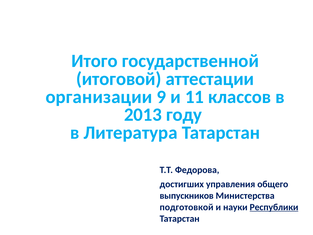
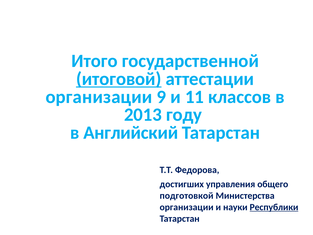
итоговой underline: none -> present
Литература: Литература -> Английский
выпускников: выпускников -> подготовкой
подготовкой at (187, 207): подготовкой -> организации
